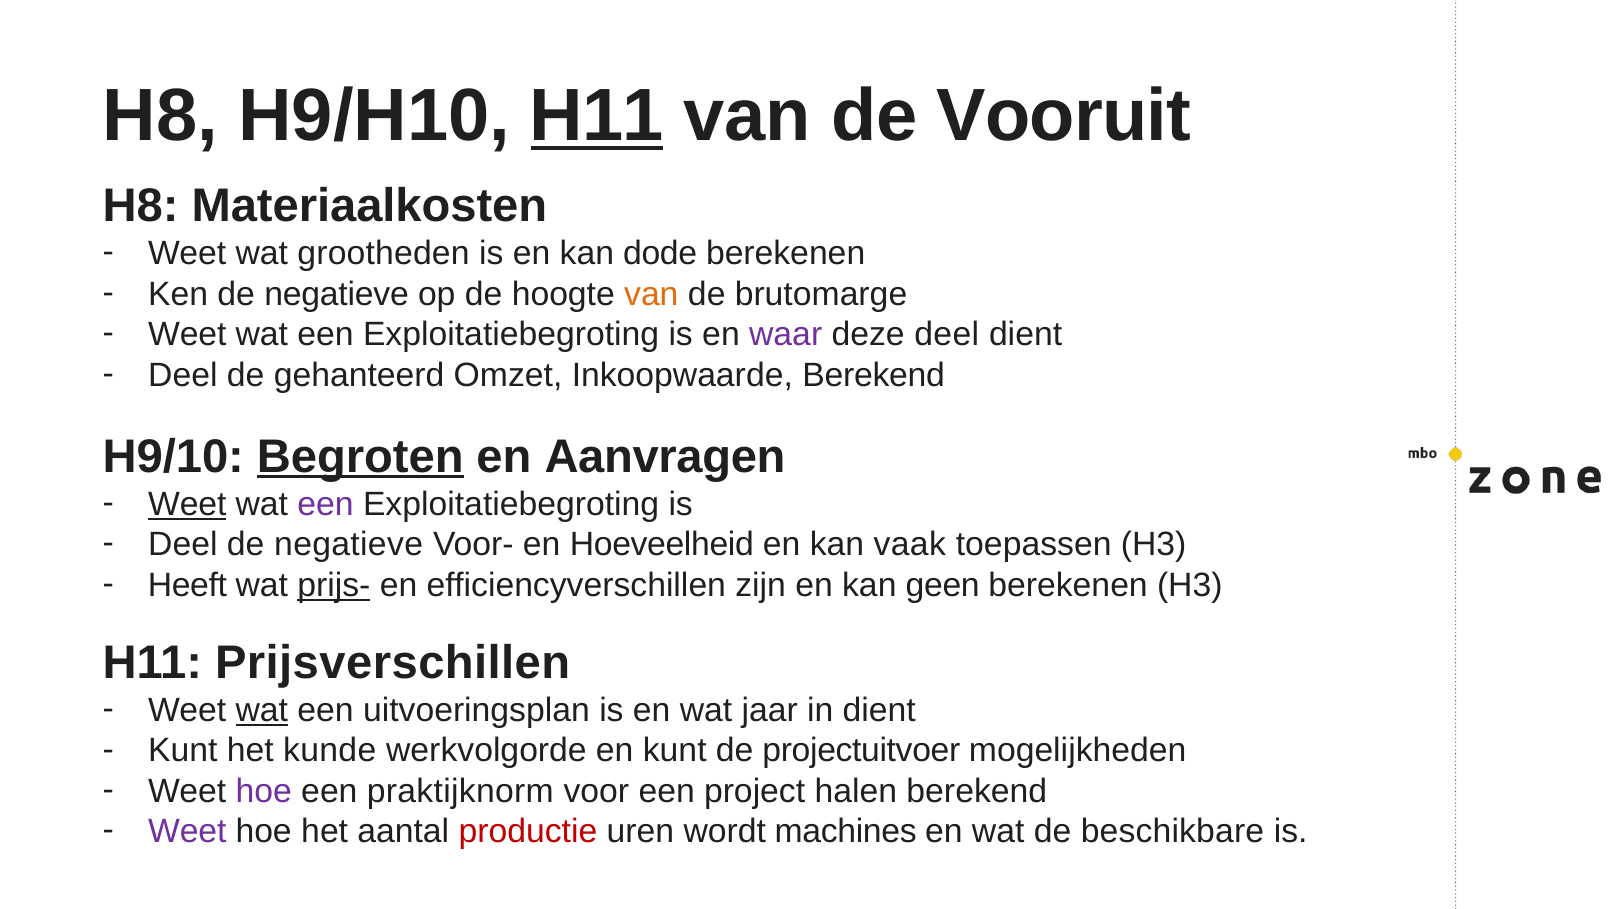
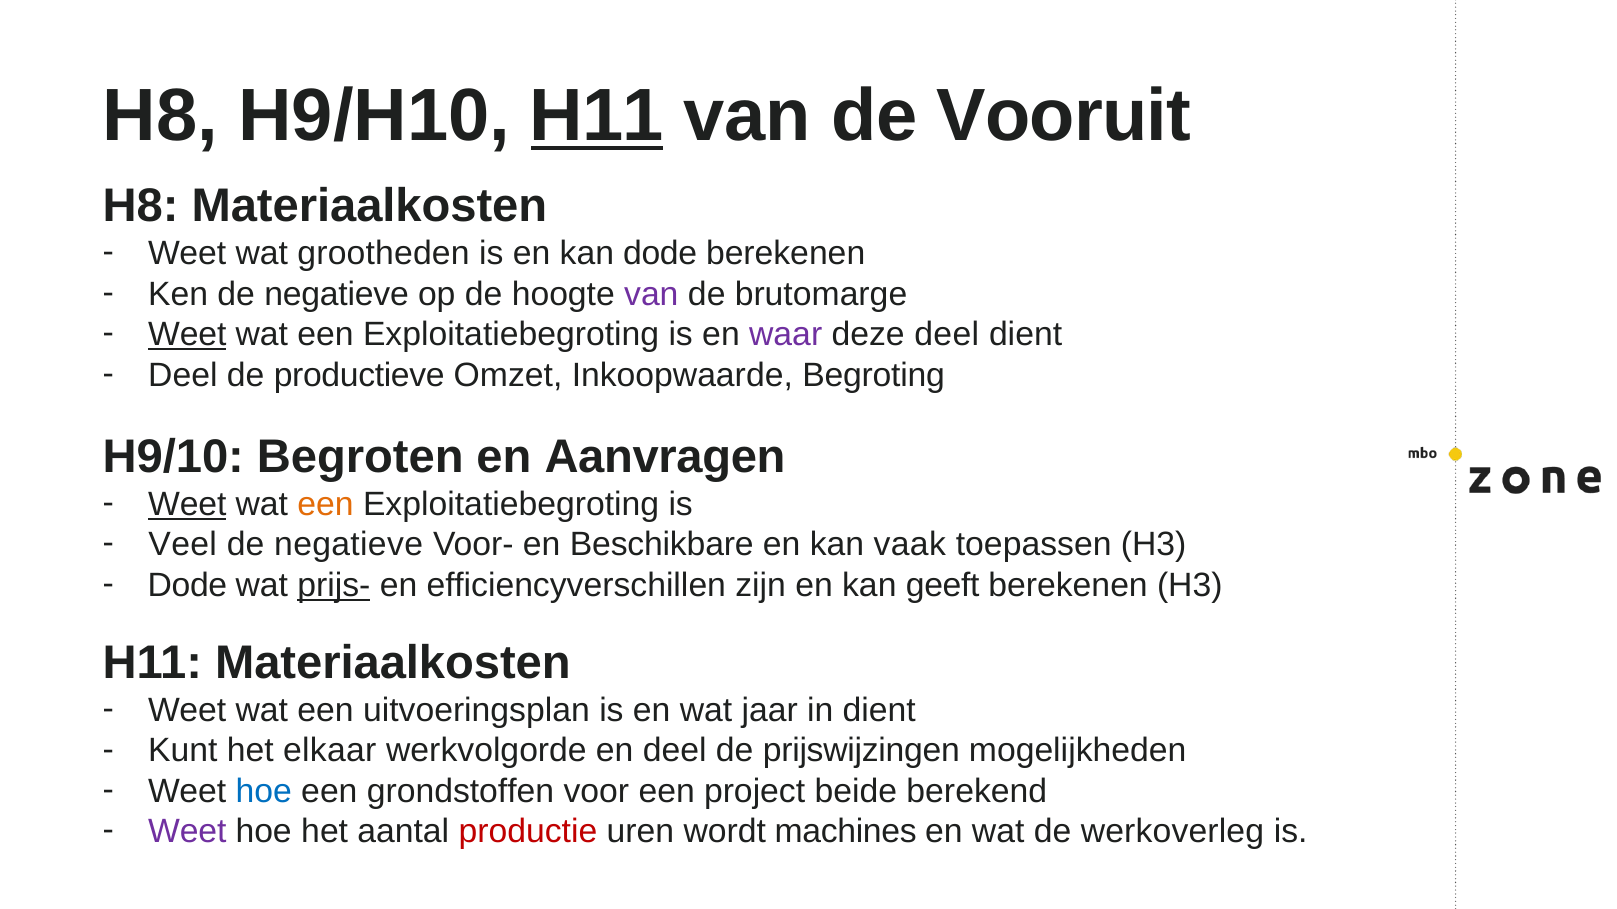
van at (651, 294) colour: orange -> purple
Weet at (187, 335) underline: none -> present
gehanteerd: gehanteerd -> productieve
Inkoopwaarde Berekend: Berekend -> Begroting
Begroten underline: present -> none
een at (326, 504) colour: purple -> orange
Deel at (183, 545): Deel -> Veel
Hoeveelheid: Hoeveelheid -> Beschikbare
Heeft at (187, 585): Heeft -> Dode
geen: geen -> geeft
H11 Prijsverschillen: Prijsverschillen -> Materiaalkosten
wat at (262, 711) underline: present -> none
kunde: kunde -> elkaar
en kunt: kunt -> deel
projectuitvoer: projectuitvoer -> prijswijzingen
hoe at (264, 792) colour: purple -> blue
praktijknorm: praktijknorm -> grondstoffen
halen: halen -> beide
beschikbare: beschikbare -> werkoverleg
